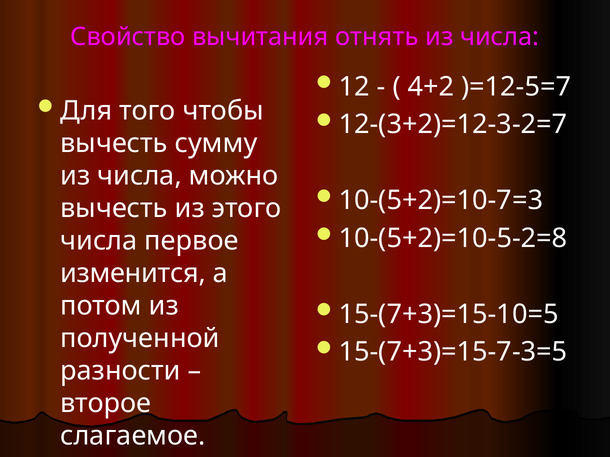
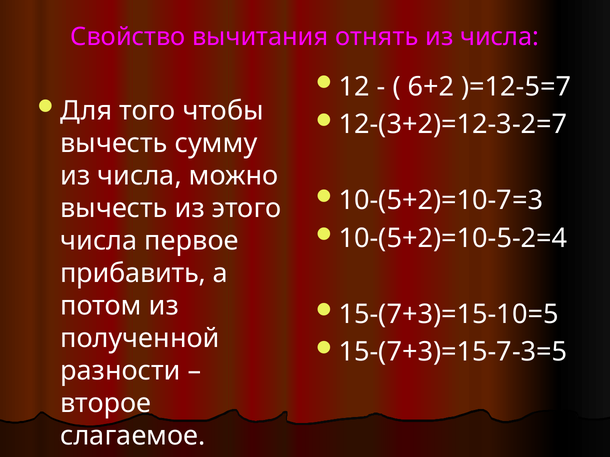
4+2: 4+2 -> 6+2
10-(5+2)=10-5-2=8: 10-(5+2)=10-5-2=8 -> 10-(5+2)=10-5-2=4
изменится: изменится -> прибавить
